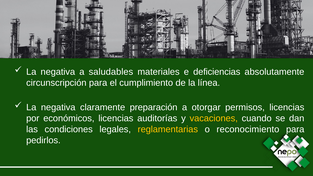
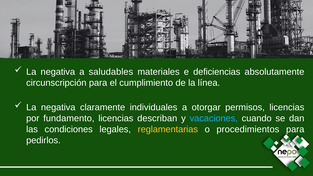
preparación: preparación -> individuales
económicos: económicos -> fundamento
auditorías: auditorías -> describan
vacaciones colour: yellow -> light blue
reconocimiento: reconocimiento -> procedimientos
